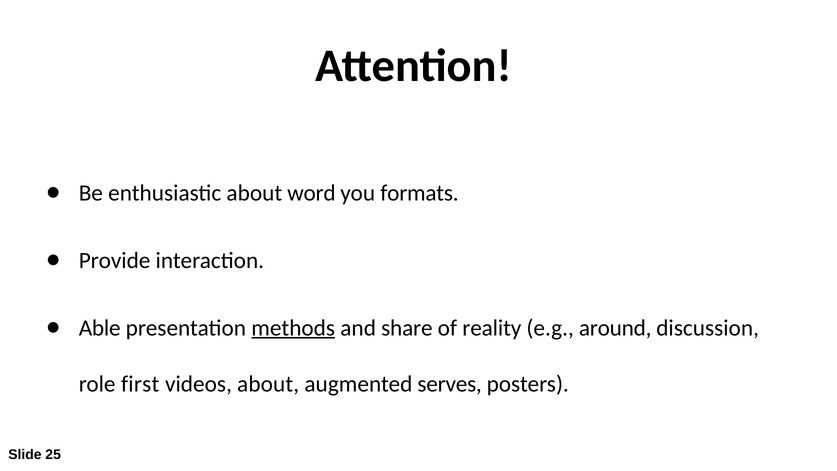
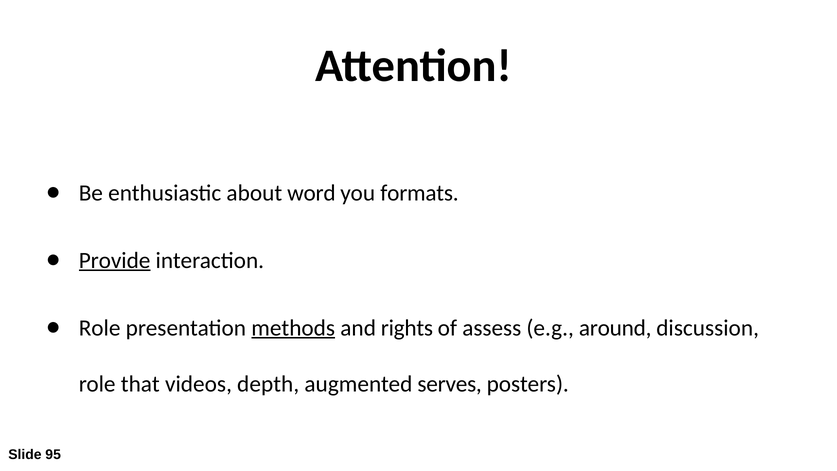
Provide underline: none -> present
Able at (100, 328): Able -> Role
share: share -> rights
reality: reality -> assess
first: first -> that
videos about: about -> depth
25: 25 -> 95
